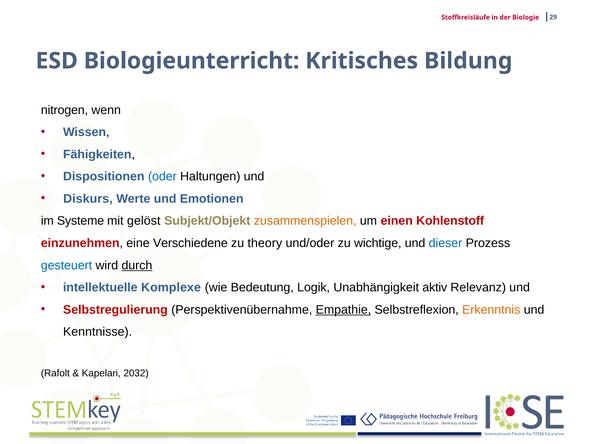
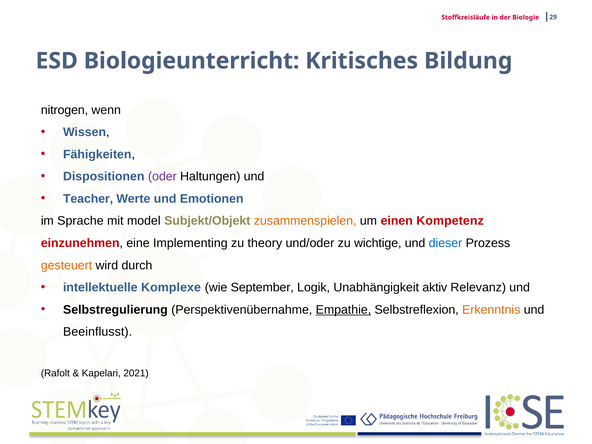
oder colour: blue -> purple
Diskurs: Diskurs -> Teacher
Systeme: Systeme -> Sprache
gelöst: gelöst -> model
Kohlenstoff: Kohlenstoff -> Kompetenz
Verschiedene: Verschiedene -> Implementing
gesteuert colour: blue -> orange
durch underline: present -> none
Bedeutung: Bedeutung -> September
Selbstregulierung colour: red -> black
Kenntnisse: Kenntnisse -> Beeinflusst
2032: 2032 -> 2021
